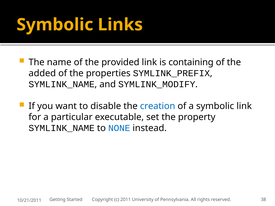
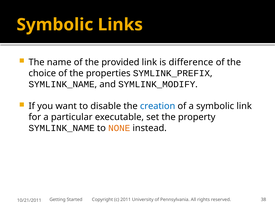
containing: containing -> difference
added: added -> choice
NONE colour: blue -> orange
